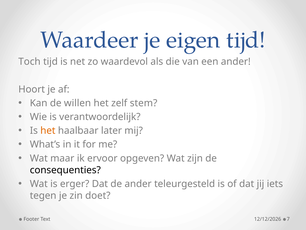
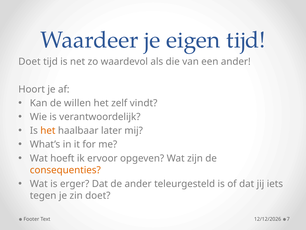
Toch at (29, 62): Toch -> Doet
stem: stem -> vindt
maar: maar -> hoeft
consequenties colour: black -> orange
